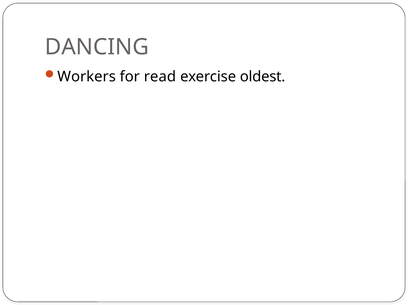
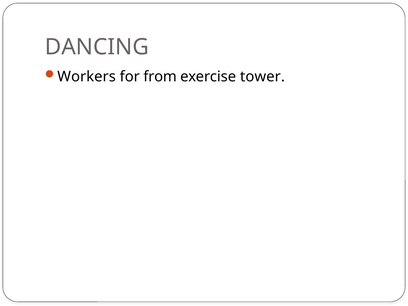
read: read -> from
oldest: oldest -> tower
